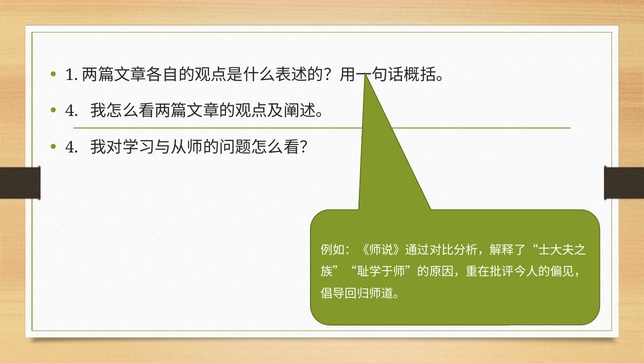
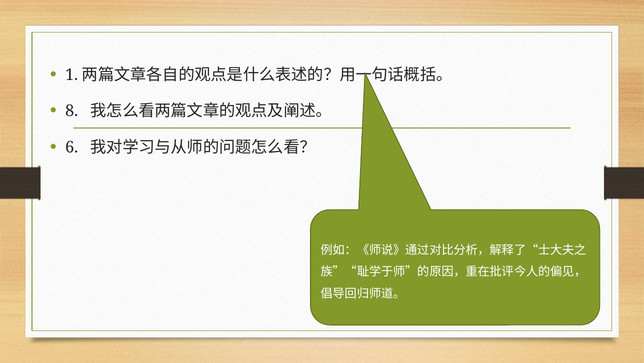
4 at (72, 111): 4 -> 8
4 at (72, 147): 4 -> 6
